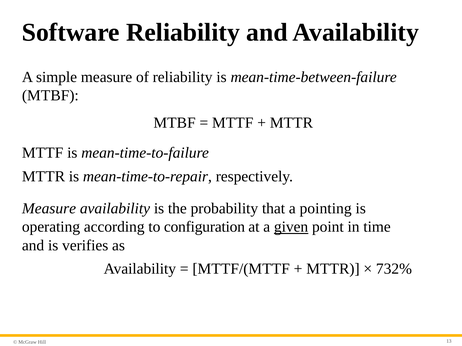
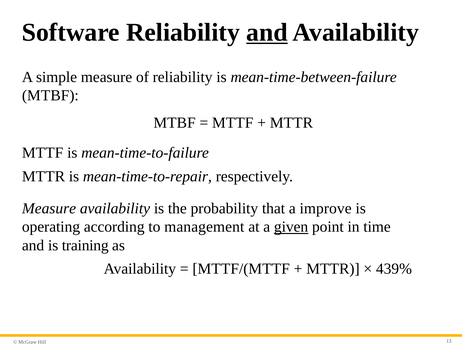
and at (267, 32) underline: none -> present
pointing: pointing -> improve
configuration: configuration -> management
verifies: verifies -> training
732%: 732% -> 439%
